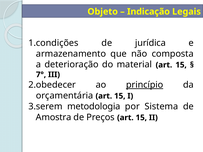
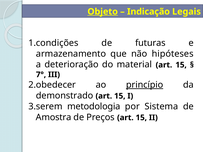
Objeto underline: none -> present
jurídica: jurídica -> futuras
composta: composta -> hipóteses
orçamentária: orçamentária -> demonstrado
